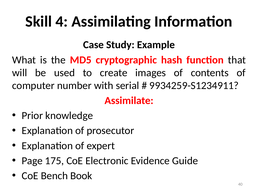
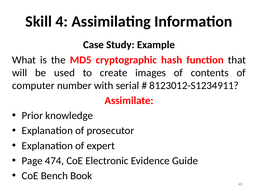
9934259-S1234911: 9934259-S1234911 -> 8123012-S1234911
175: 175 -> 474
